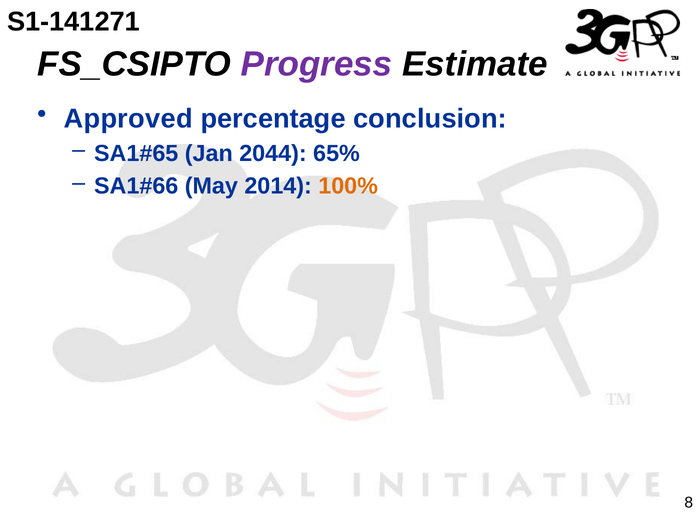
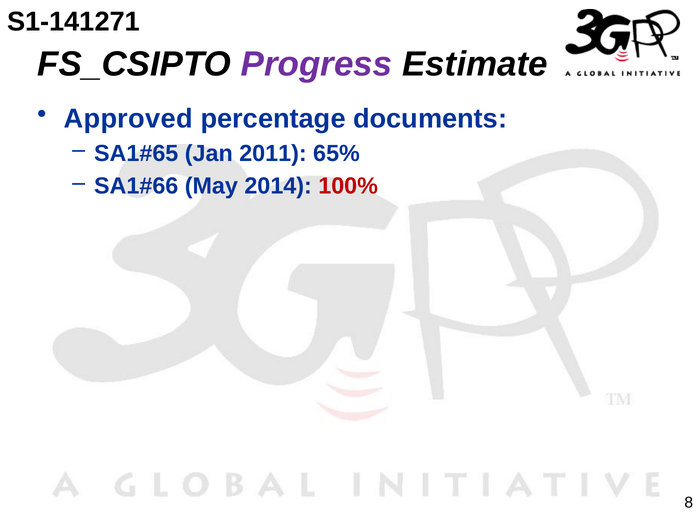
conclusion: conclusion -> documents
2044: 2044 -> 2011
100% colour: orange -> red
